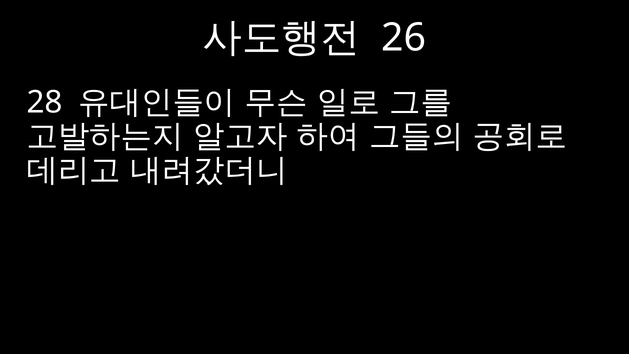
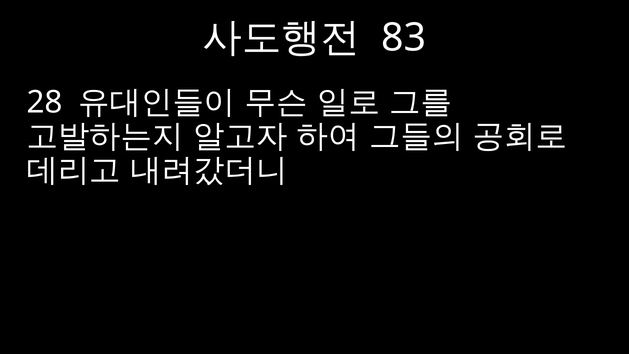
26: 26 -> 83
